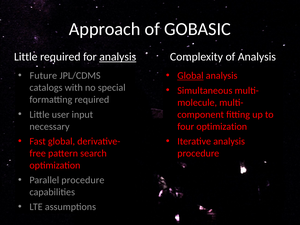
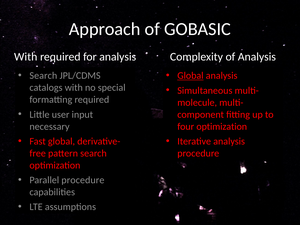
Little at (26, 57): Little -> With
analysis at (118, 57) underline: present -> none
Future at (43, 76): Future -> Search
